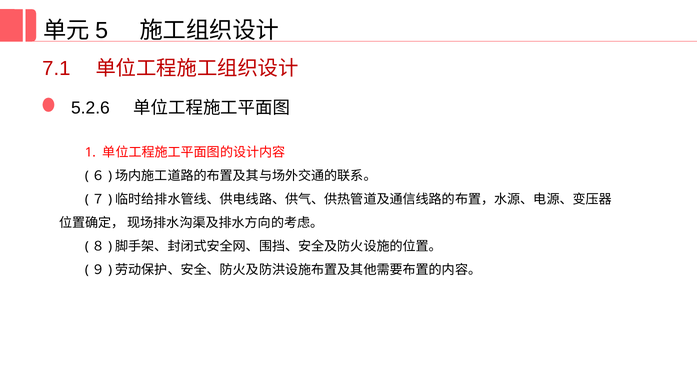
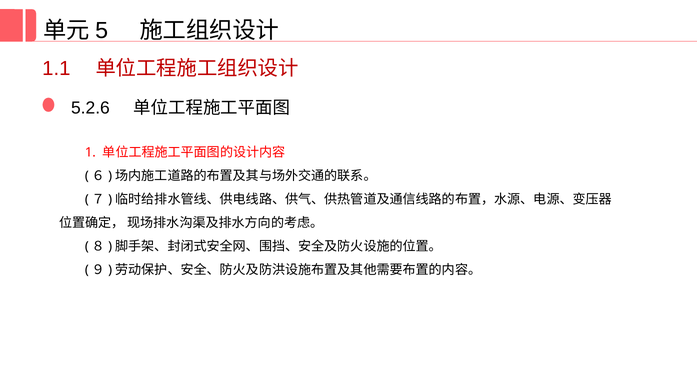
7.1: 7.1 -> 1.1
